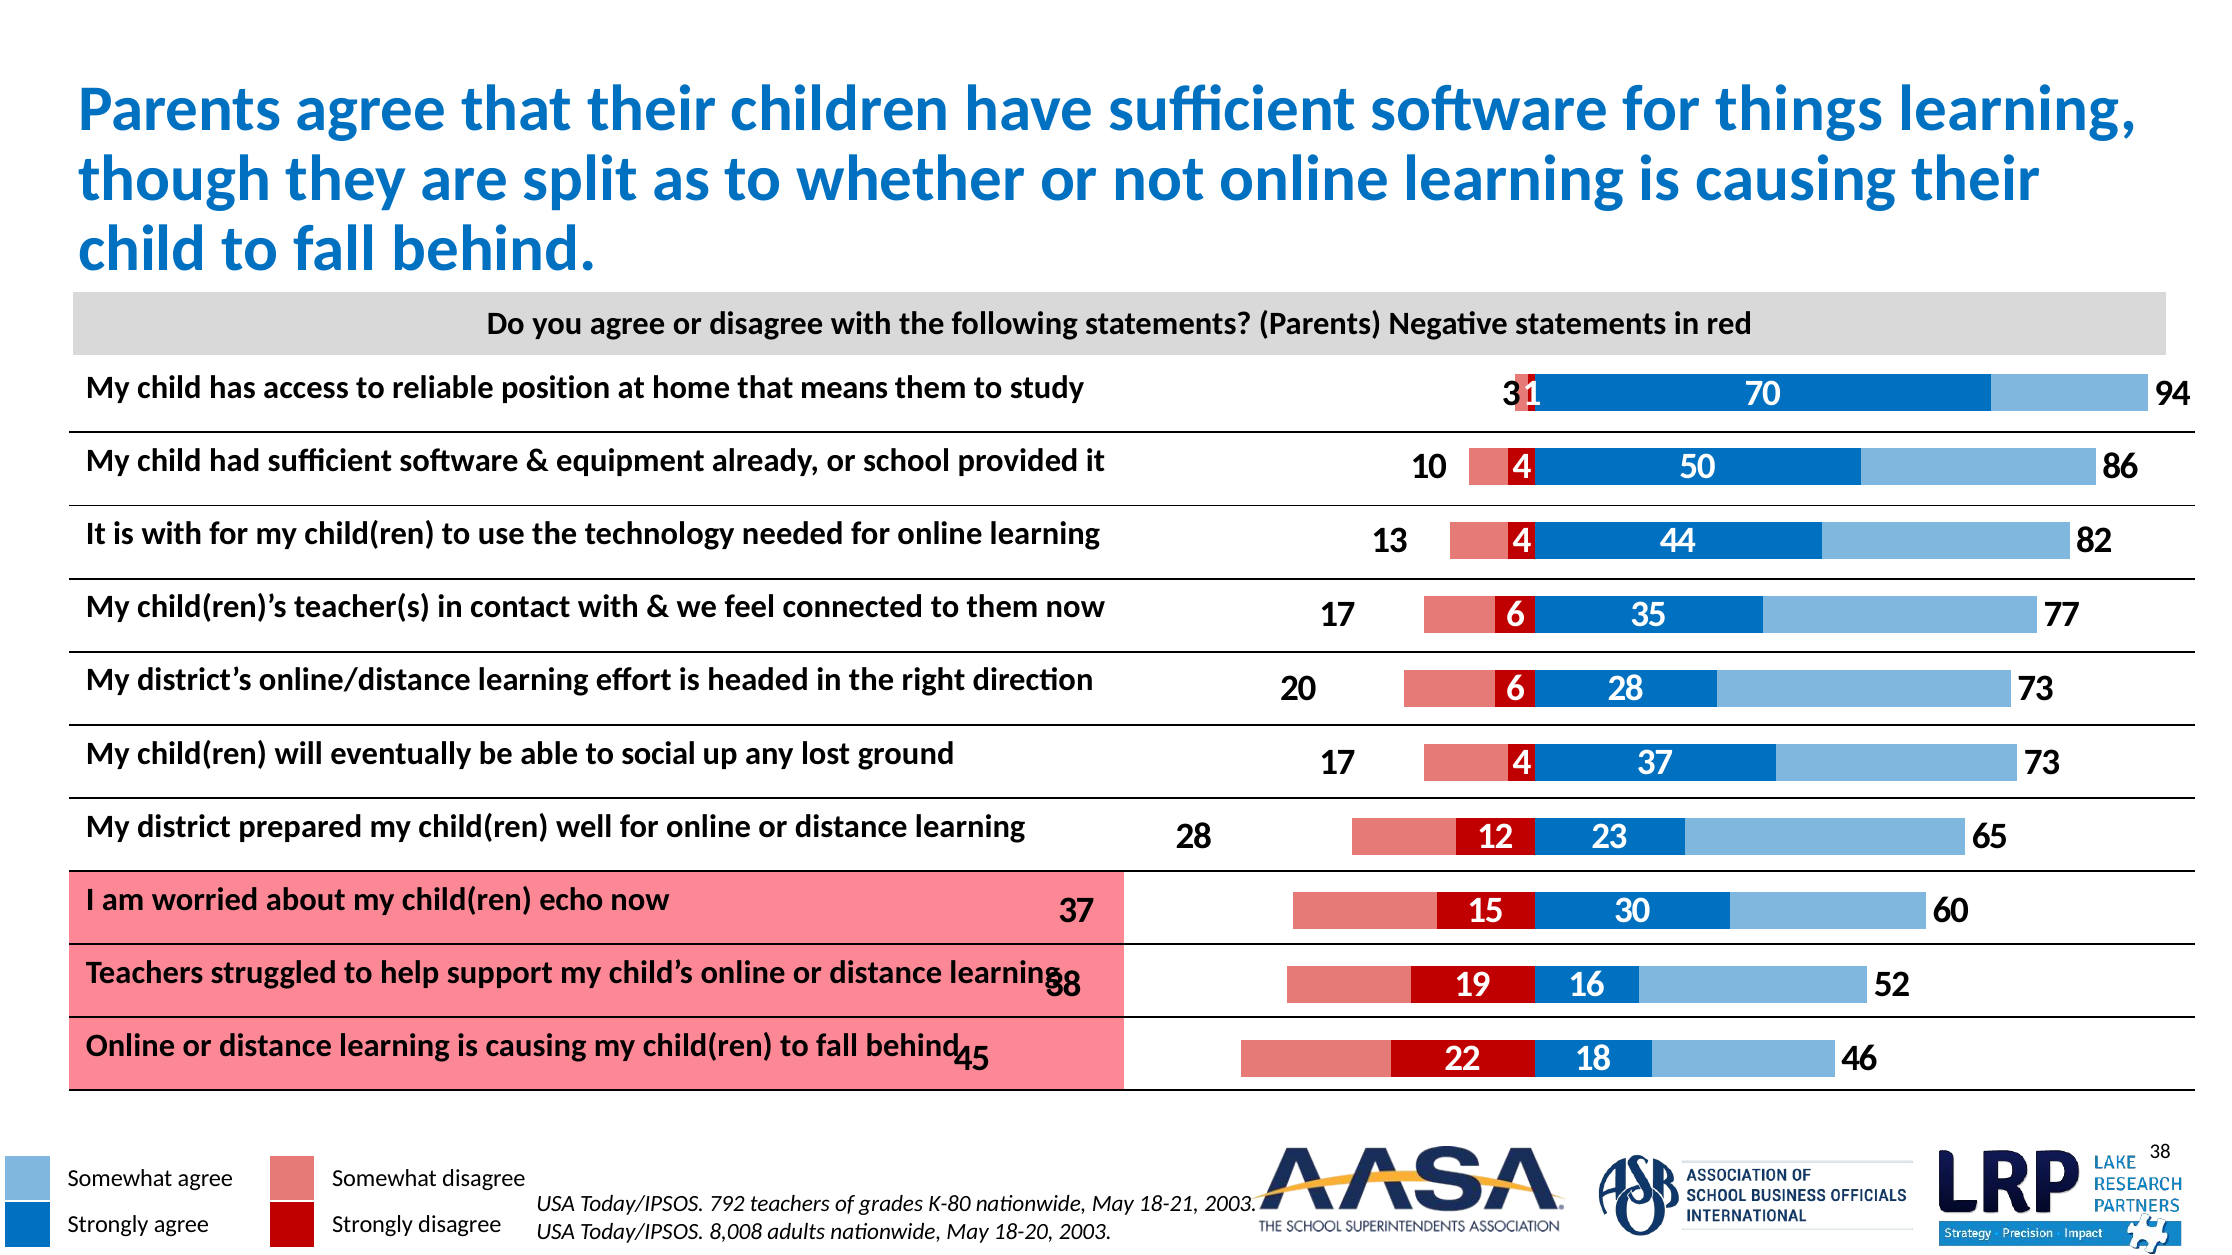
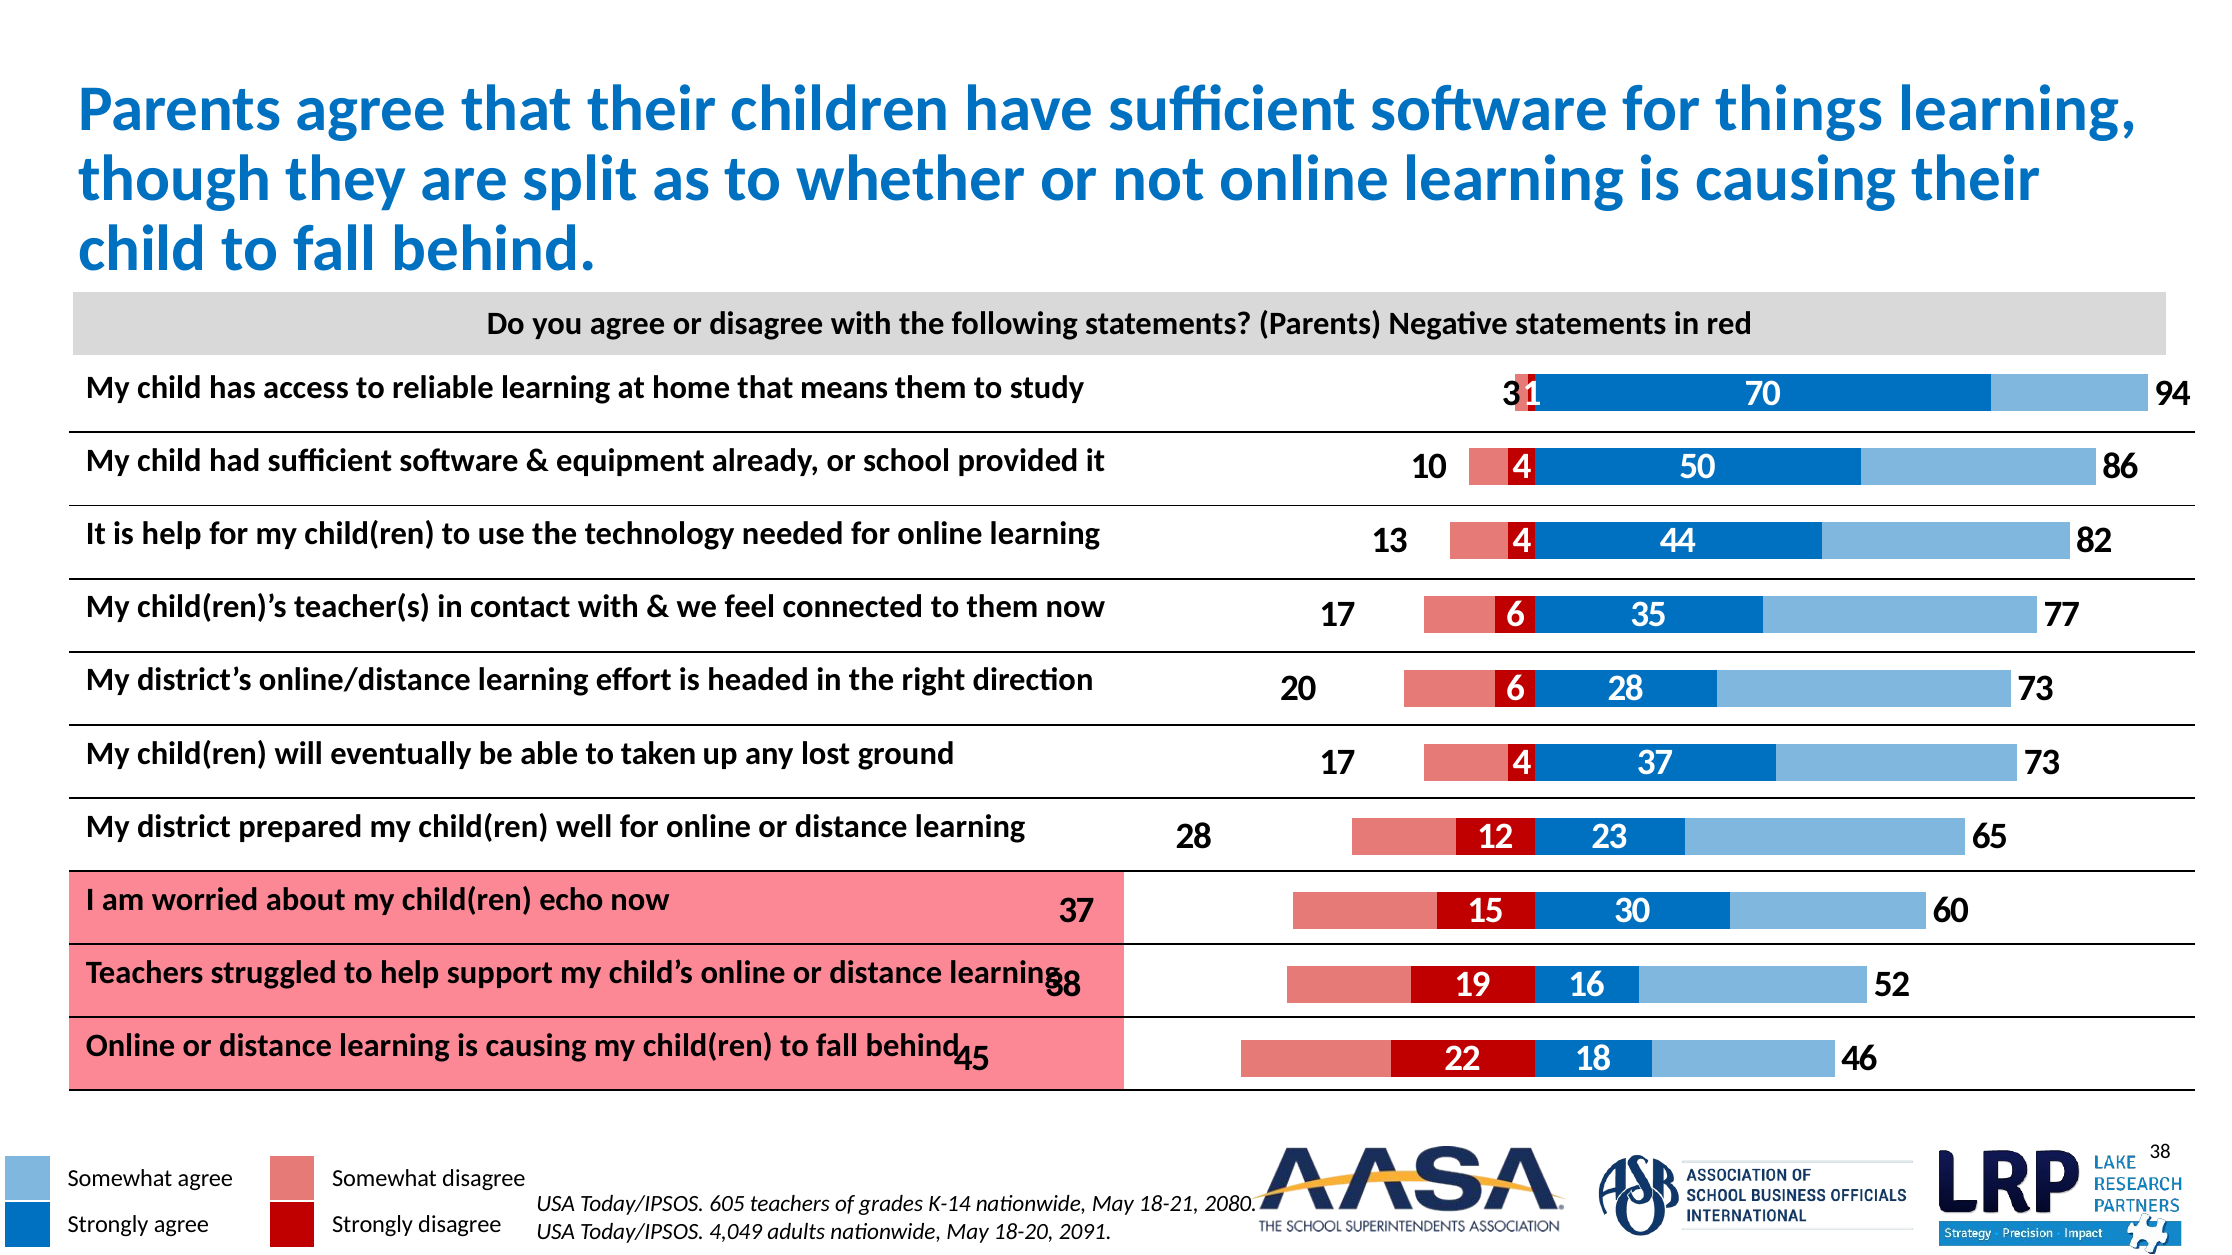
reliable position: position -> learning
is with: with -> help
social: social -> taken
792: 792 -> 605
K-80: K-80 -> K-14
18-21 2003: 2003 -> 2080
8,008: 8,008 -> 4,049
18-20 2003: 2003 -> 2091
